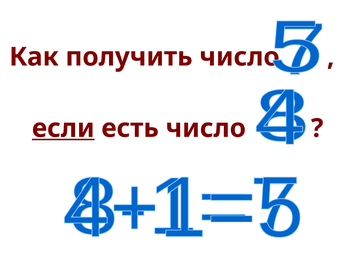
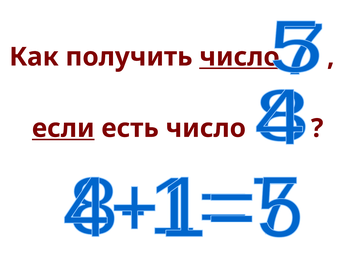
число at (240, 57) underline: none -> present
